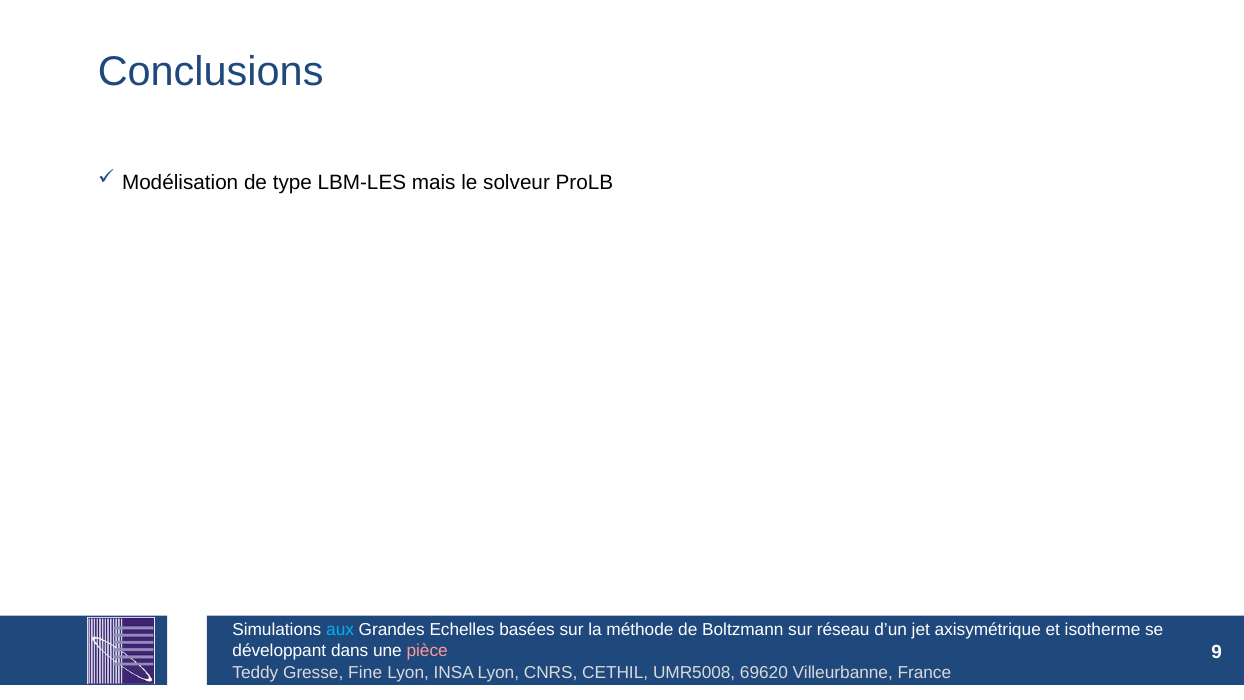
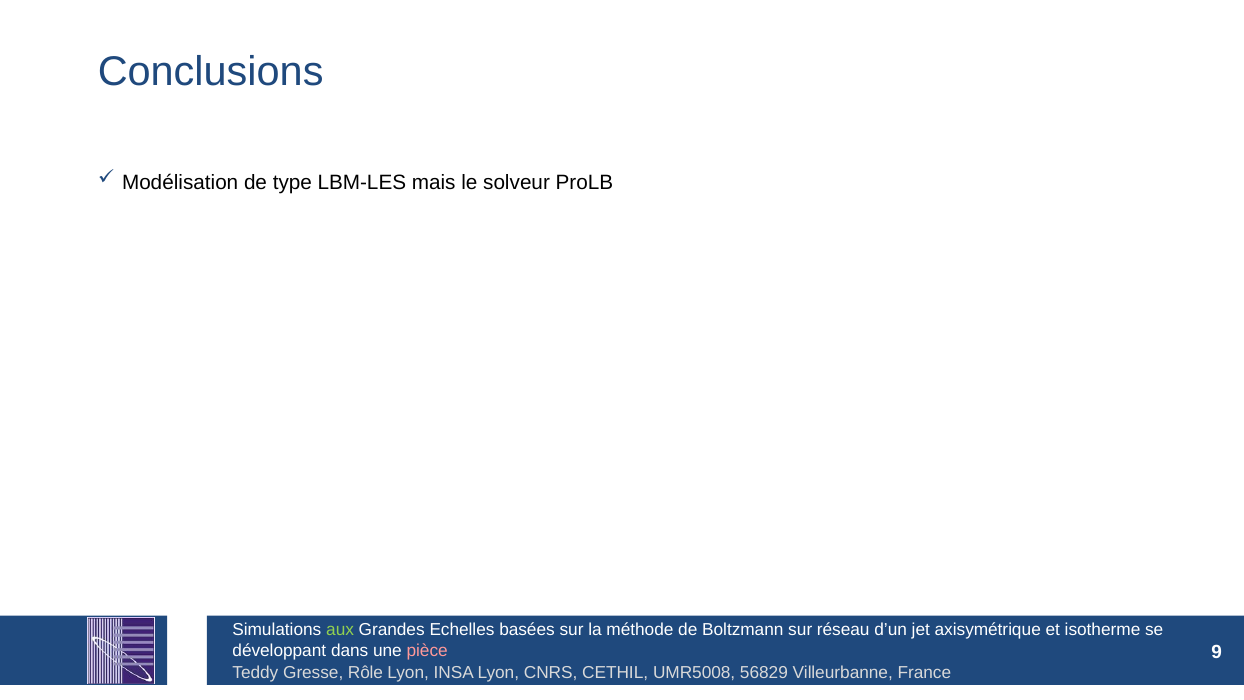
aux colour: light blue -> light green
Fine: Fine -> Rôle
69620: 69620 -> 56829
